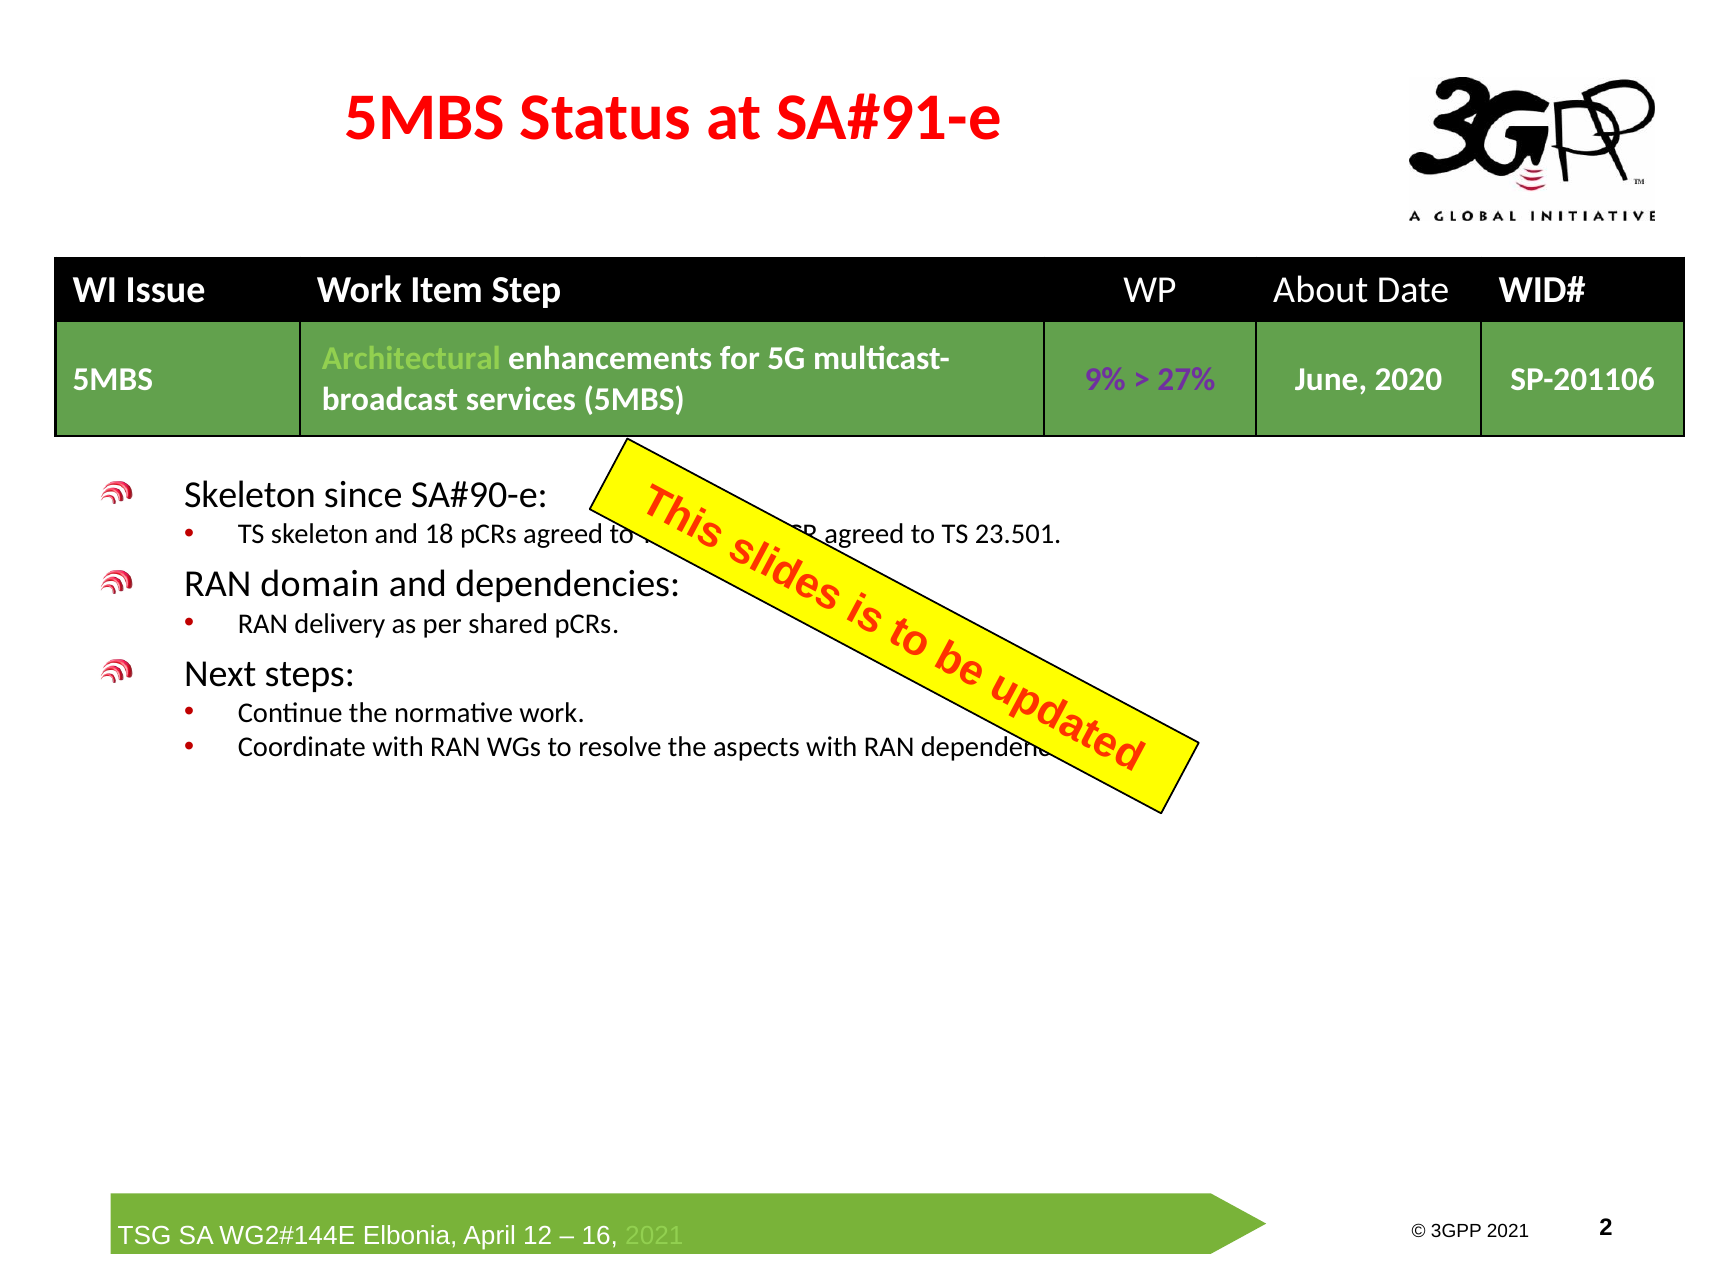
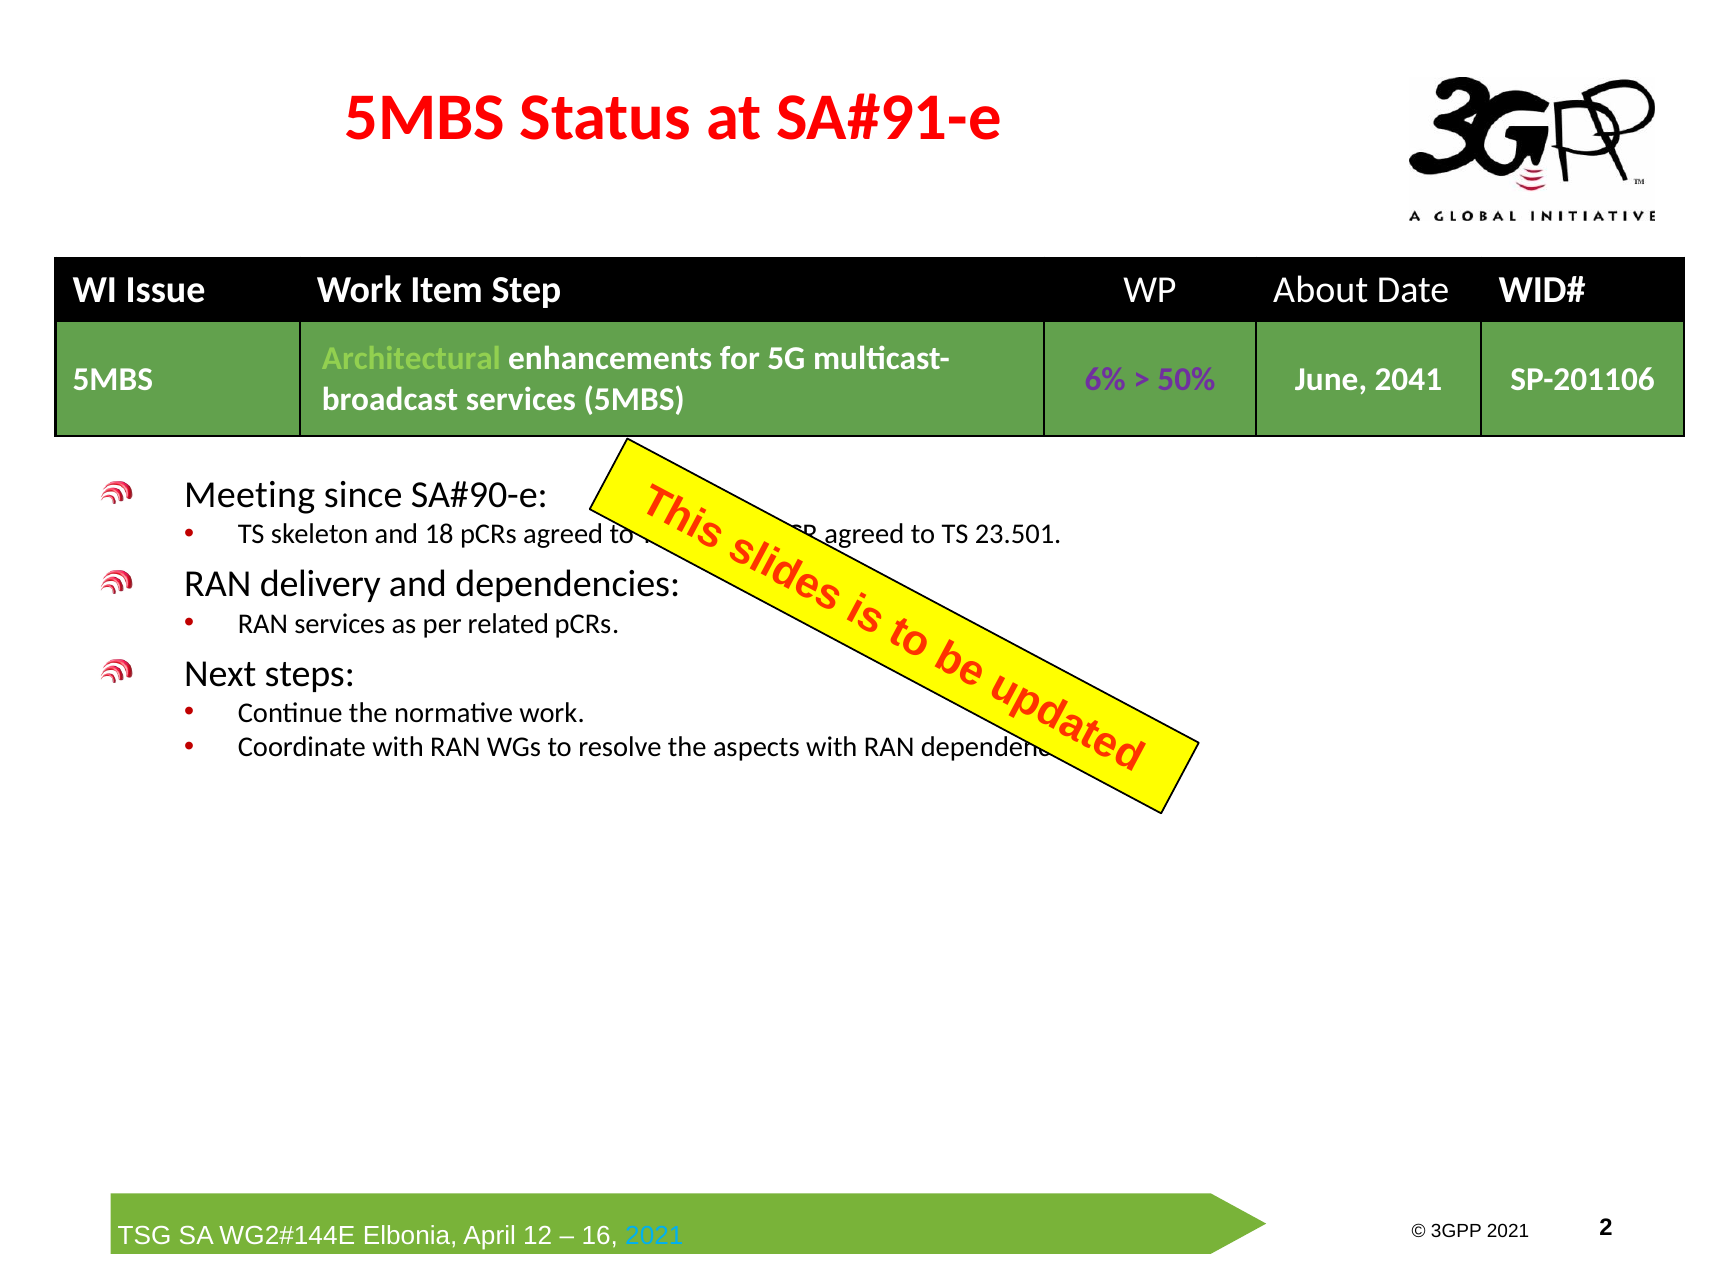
9%: 9% -> 6%
27%: 27% -> 50%
2020: 2020 -> 2041
Skeleton at (250, 495): Skeleton -> Meeting
domain: domain -> delivery
RAN delivery: delivery -> services
shared: shared -> related
2021 at (654, 1237) colour: light green -> light blue
